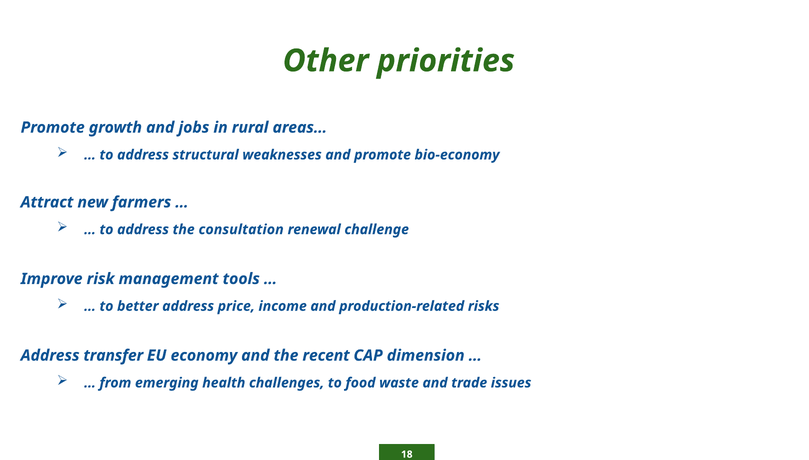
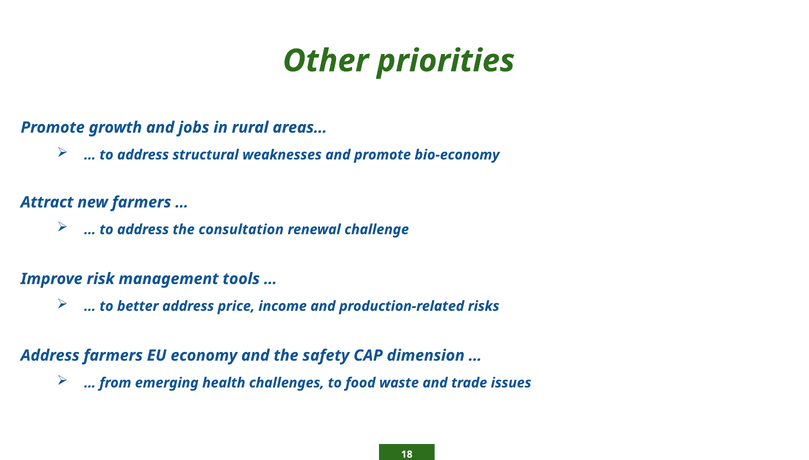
Address transfer: transfer -> farmers
recent: recent -> safety
